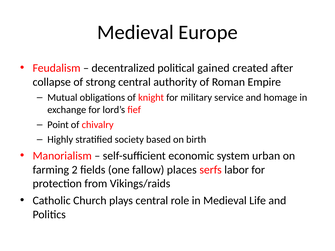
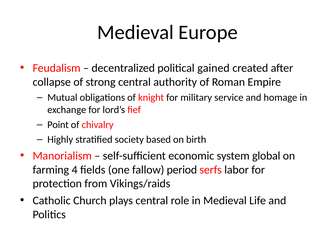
urban: urban -> global
2: 2 -> 4
places: places -> period
